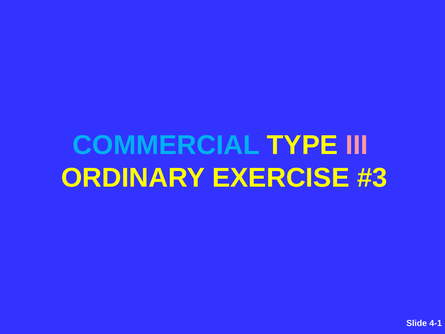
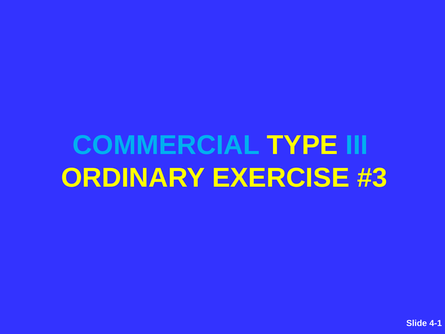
III colour: pink -> light blue
